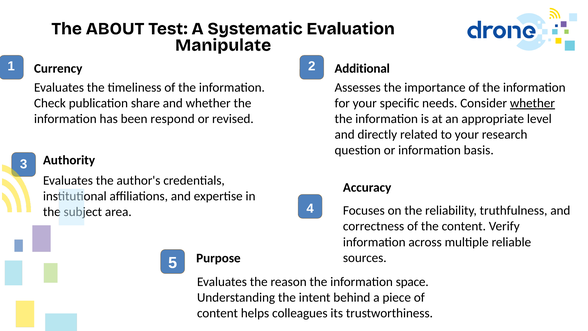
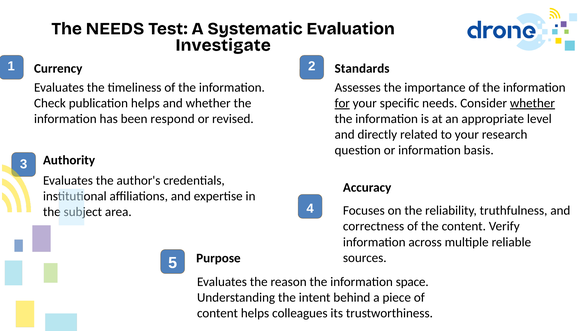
The ABOUT: ABOUT -> NEEDS
Manipulate: Manipulate -> Investigate
Additional: Additional -> Standards
publication share: share -> helps
for underline: none -> present
